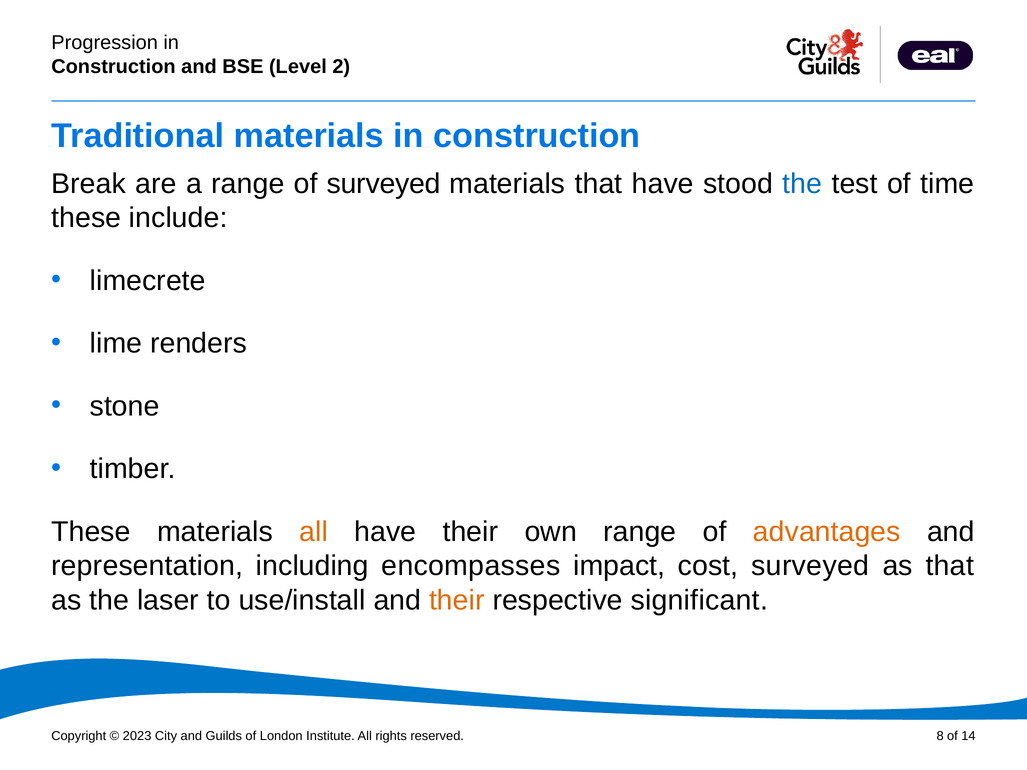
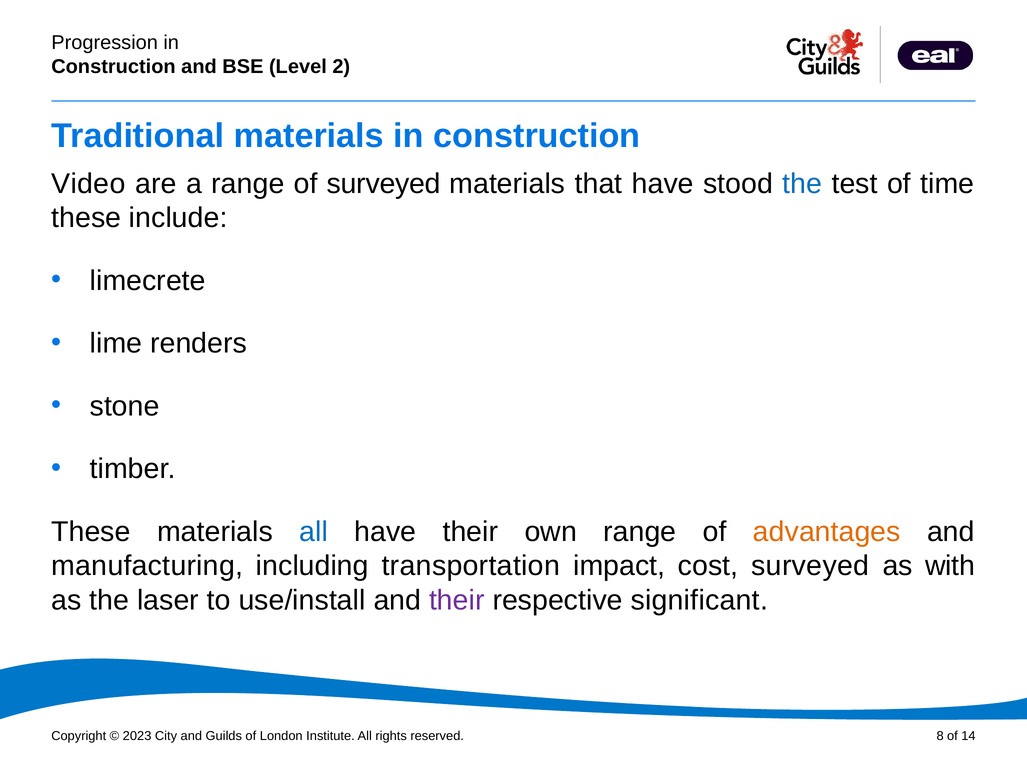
Break: Break -> Video
all at (314, 532) colour: orange -> blue
representation: representation -> manufacturing
encompasses: encompasses -> transportation
as that: that -> with
their at (457, 600) colour: orange -> purple
